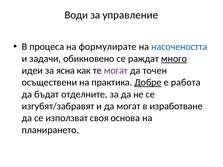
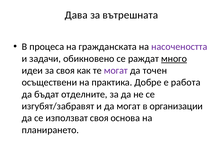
Води: Води -> Дава
управление: управление -> вътрешната
формулирате: формулирате -> гражданската
насочеността colour: blue -> purple
за ясна: ясна -> своя
Добре underline: present -> none
изработване: изработване -> организации
